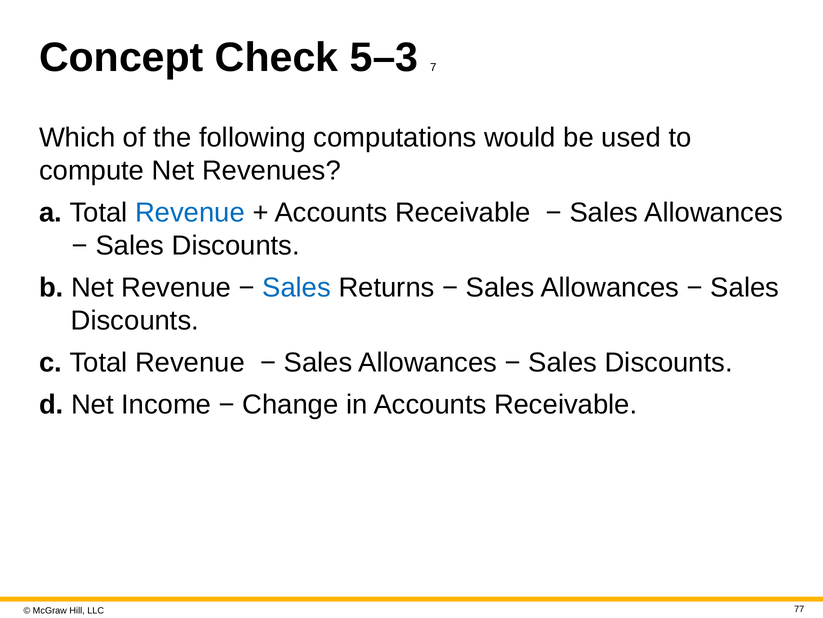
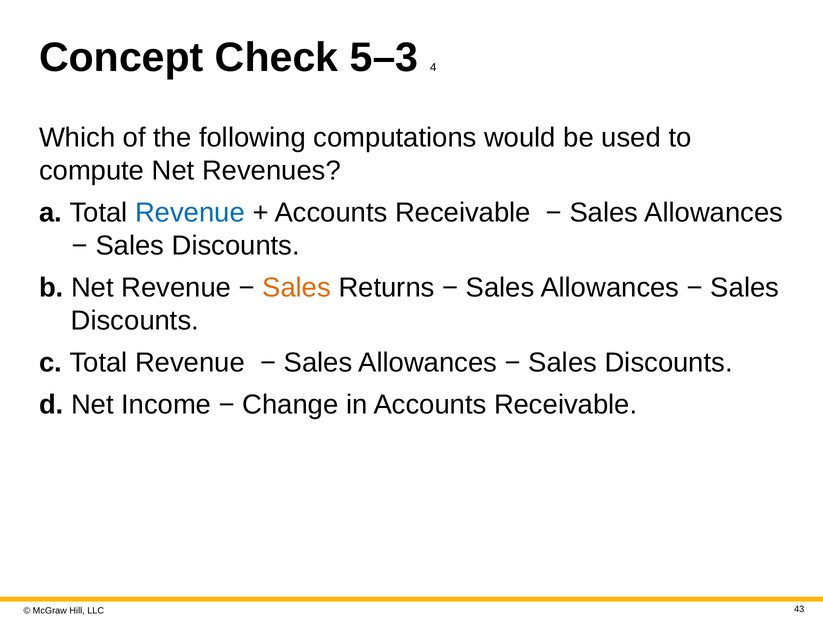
7: 7 -> 4
Sales at (297, 287) colour: blue -> orange
77: 77 -> 43
